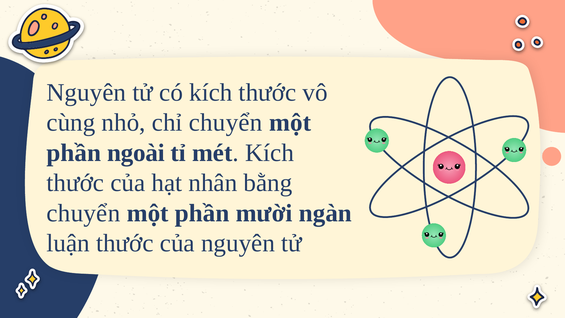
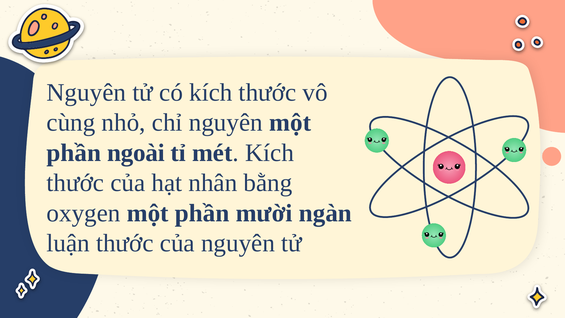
chỉ chuyển: chuyển -> nguyên
chuyển at (83, 213): chuyển -> oxygen
